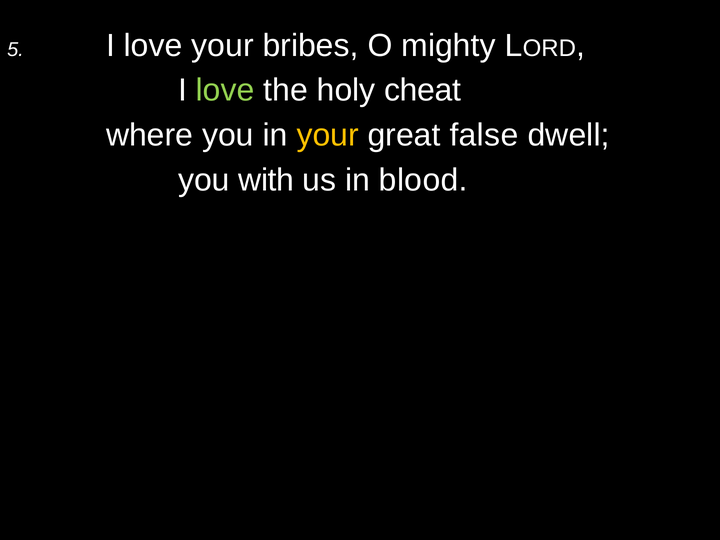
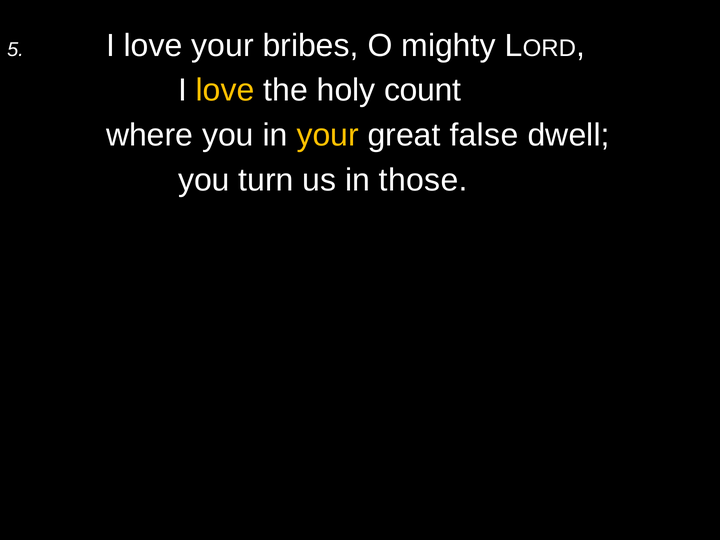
love at (225, 90) colour: light green -> yellow
cheat: cheat -> count
with: with -> turn
blood: blood -> those
